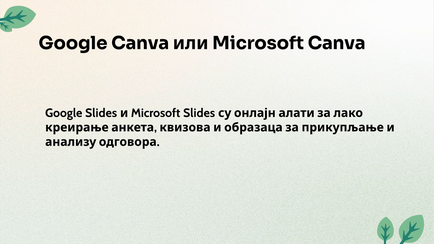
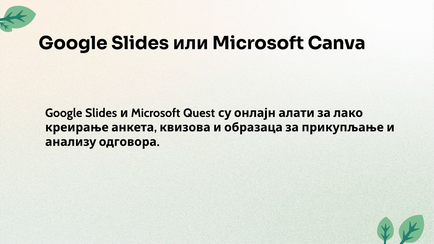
Canva at (140, 43): Canva -> Slides
Microsoft Slides: Slides -> Quest
